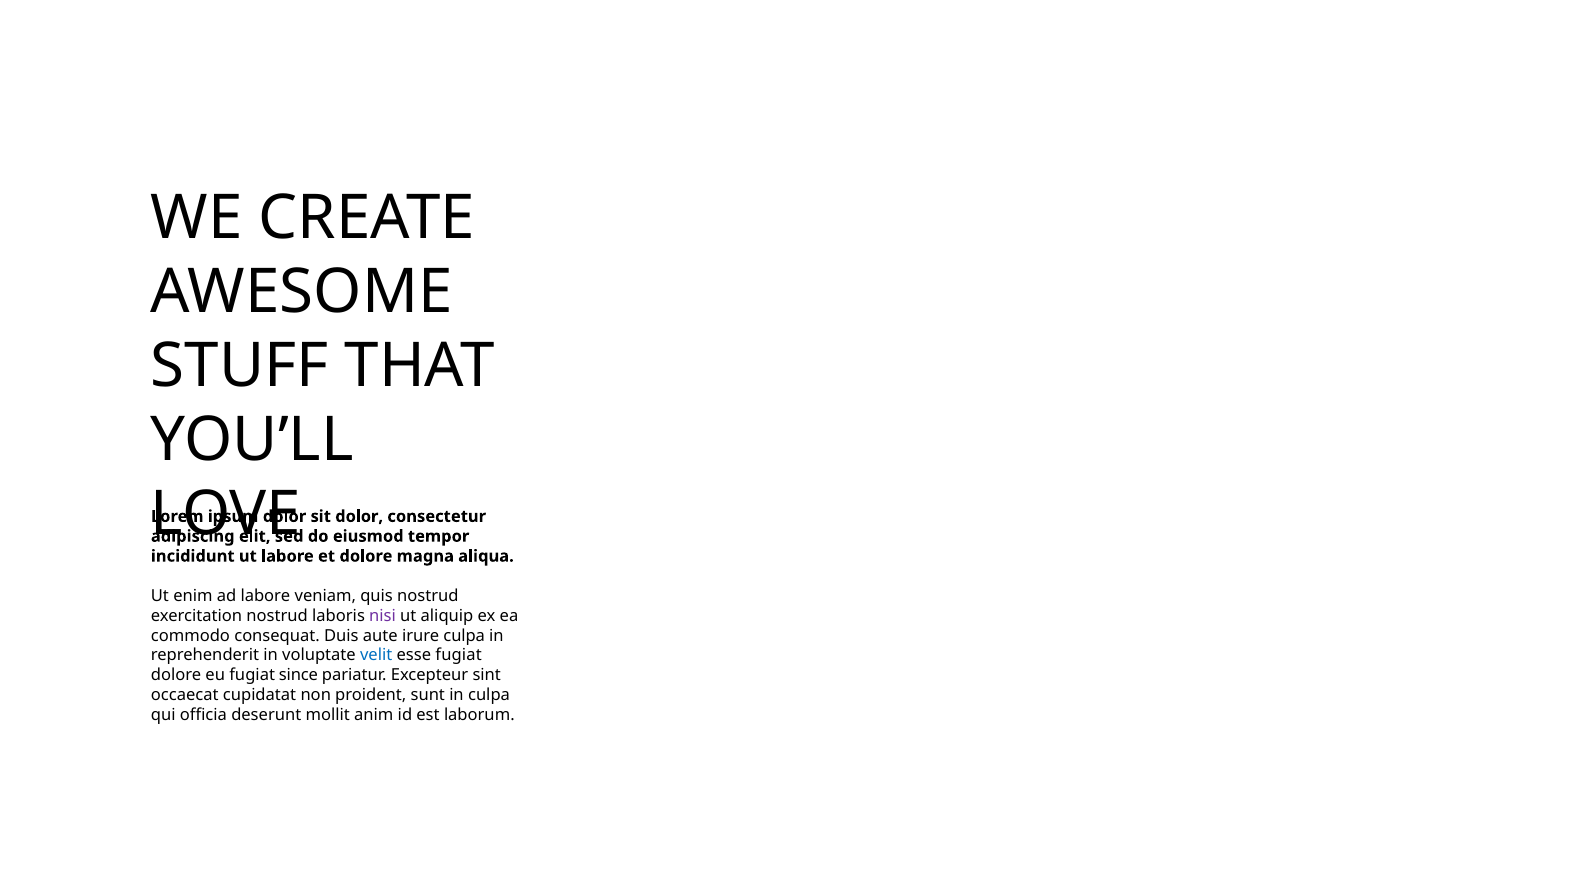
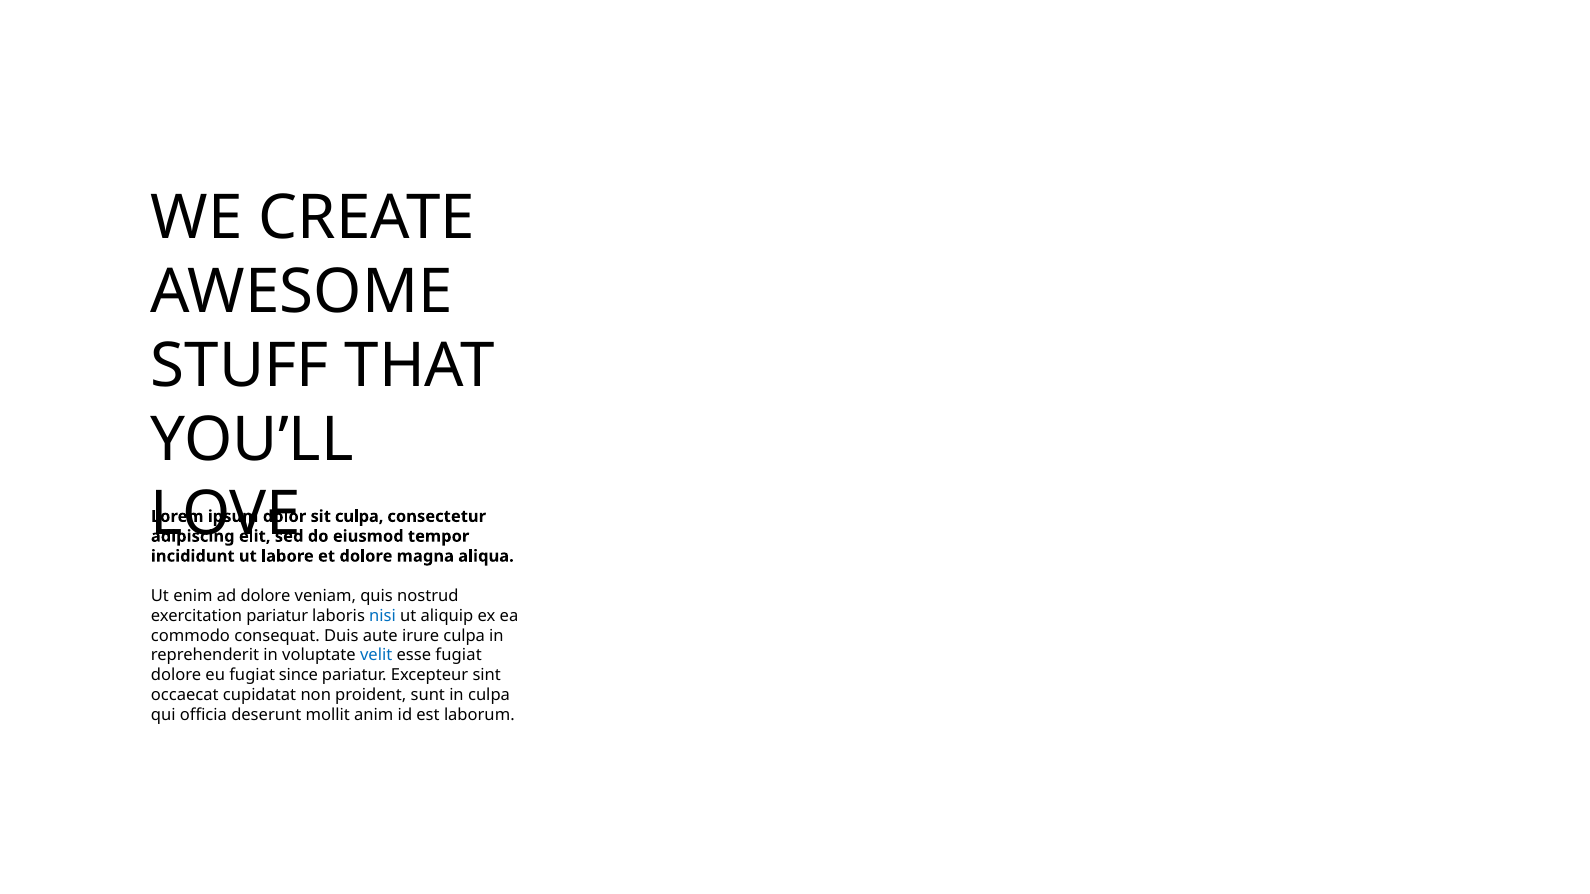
sit dolor: dolor -> culpa
ad labore: labore -> dolore
exercitation nostrud: nostrud -> pariatur
nisi colour: purple -> blue
